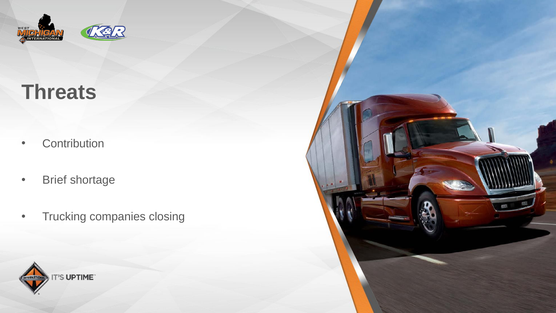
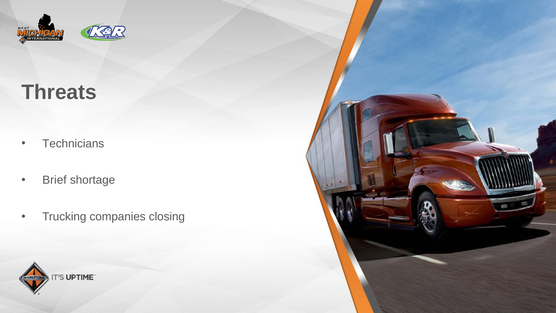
Contribution: Contribution -> Technicians
